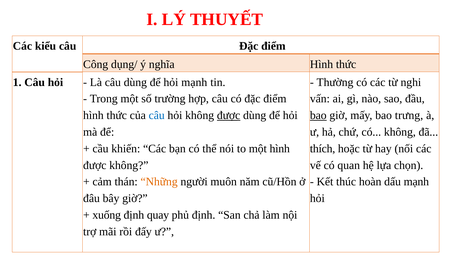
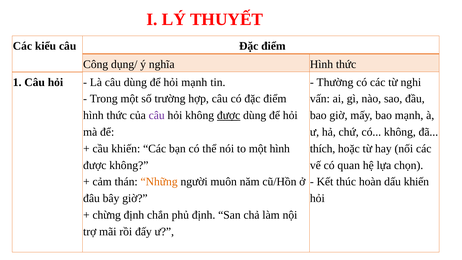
câu at (157, 115) colour: blue -> purple
bao at (318, 115) underline: present -> none
bao trưng: trưng -> mạnh
dấu mạnh: mạnh -> khiến
xuống: xuống -> chừng
quay: quay -> chắn
